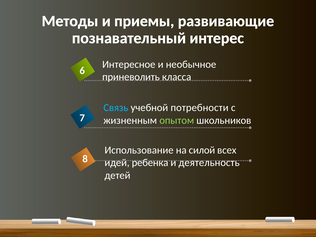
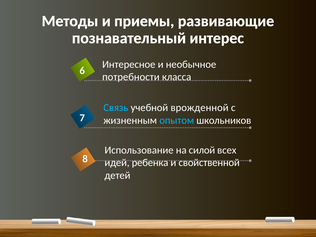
приневолить: приневолить -> потребности
потребности: потребности -> врожденной
опытом colour: light green -> light blue
деятельность: деятельность -> свойственной
